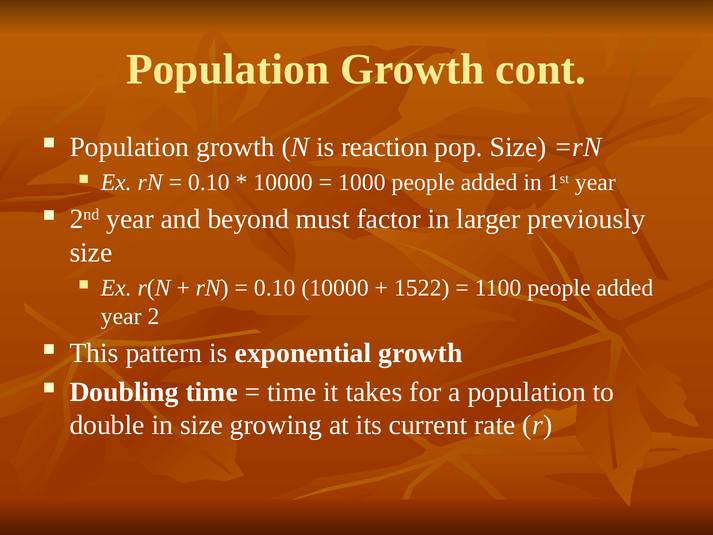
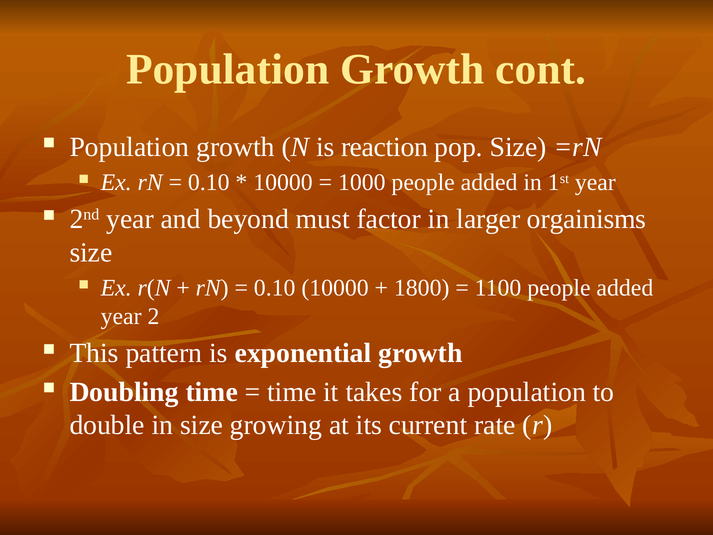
previously: previously -> orgainisms
1522: 1522 -> 1800
